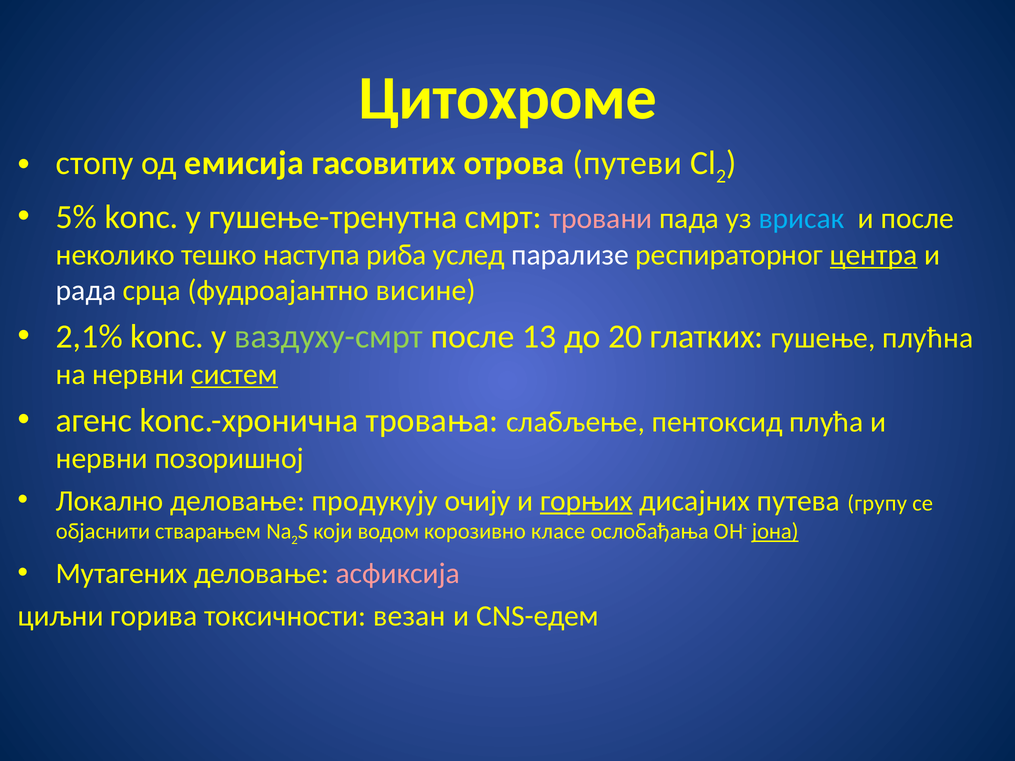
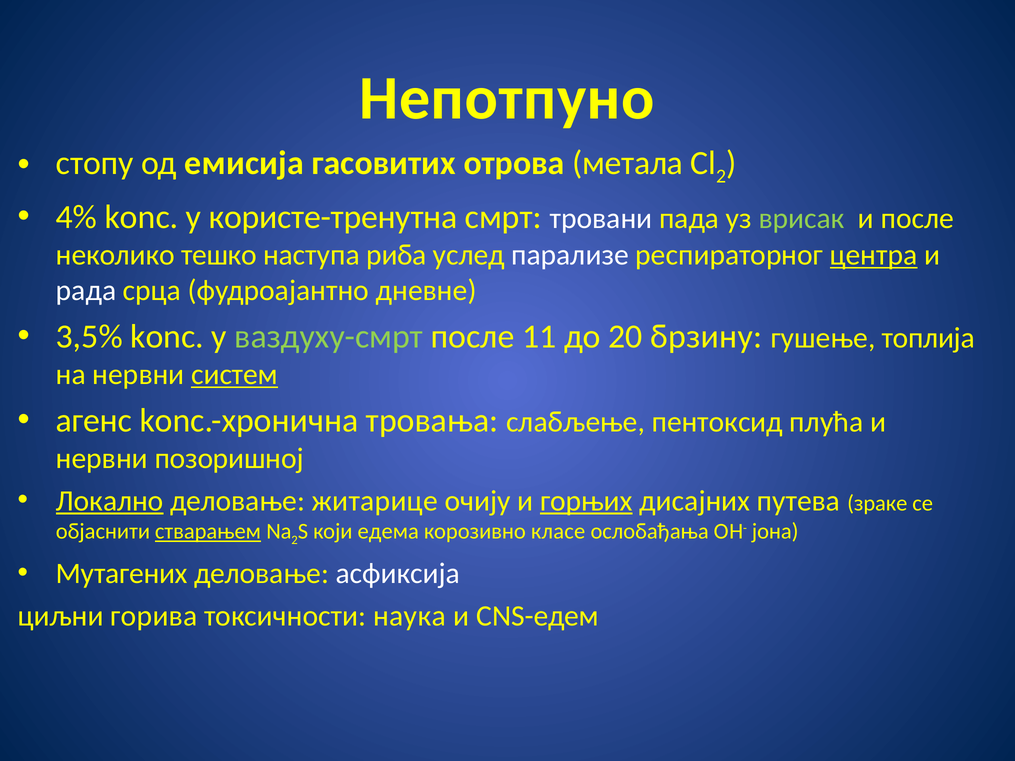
Цитохроме: Цитохроме -> Непотпуно
путеви: путеви -> метала
5%: 5% -> 4%
гушење-тренутна: гушење-тренутна -> користе-тренутна
тровани colour: pink -> white
врисак colour: light blue -> light green
висине: висине -> дневне
2,1%: 2,1% -> 3,5%
13: 13 -> 11
глатких: глатких -> брзину
плућна: плућна -> топлија
Локално underline: none -> present
продукују: продукују -> житарице
групу: групу -> зраке
стварањем underline: none -> present
водом: водом -> едема
јона underline: present -> none
асфиксија colour: pink -> white
везан: везан -> наука
